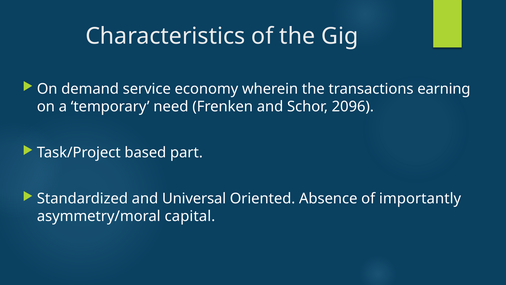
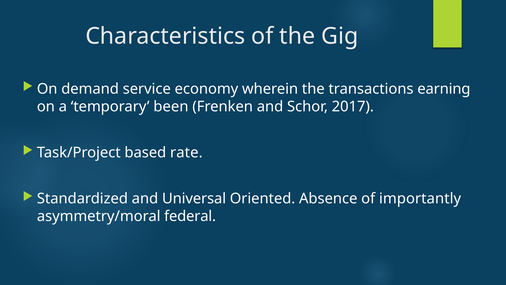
need: need -> been
2096: 2096 -> 2017
part: part -> rate
capital: capital -> federal
